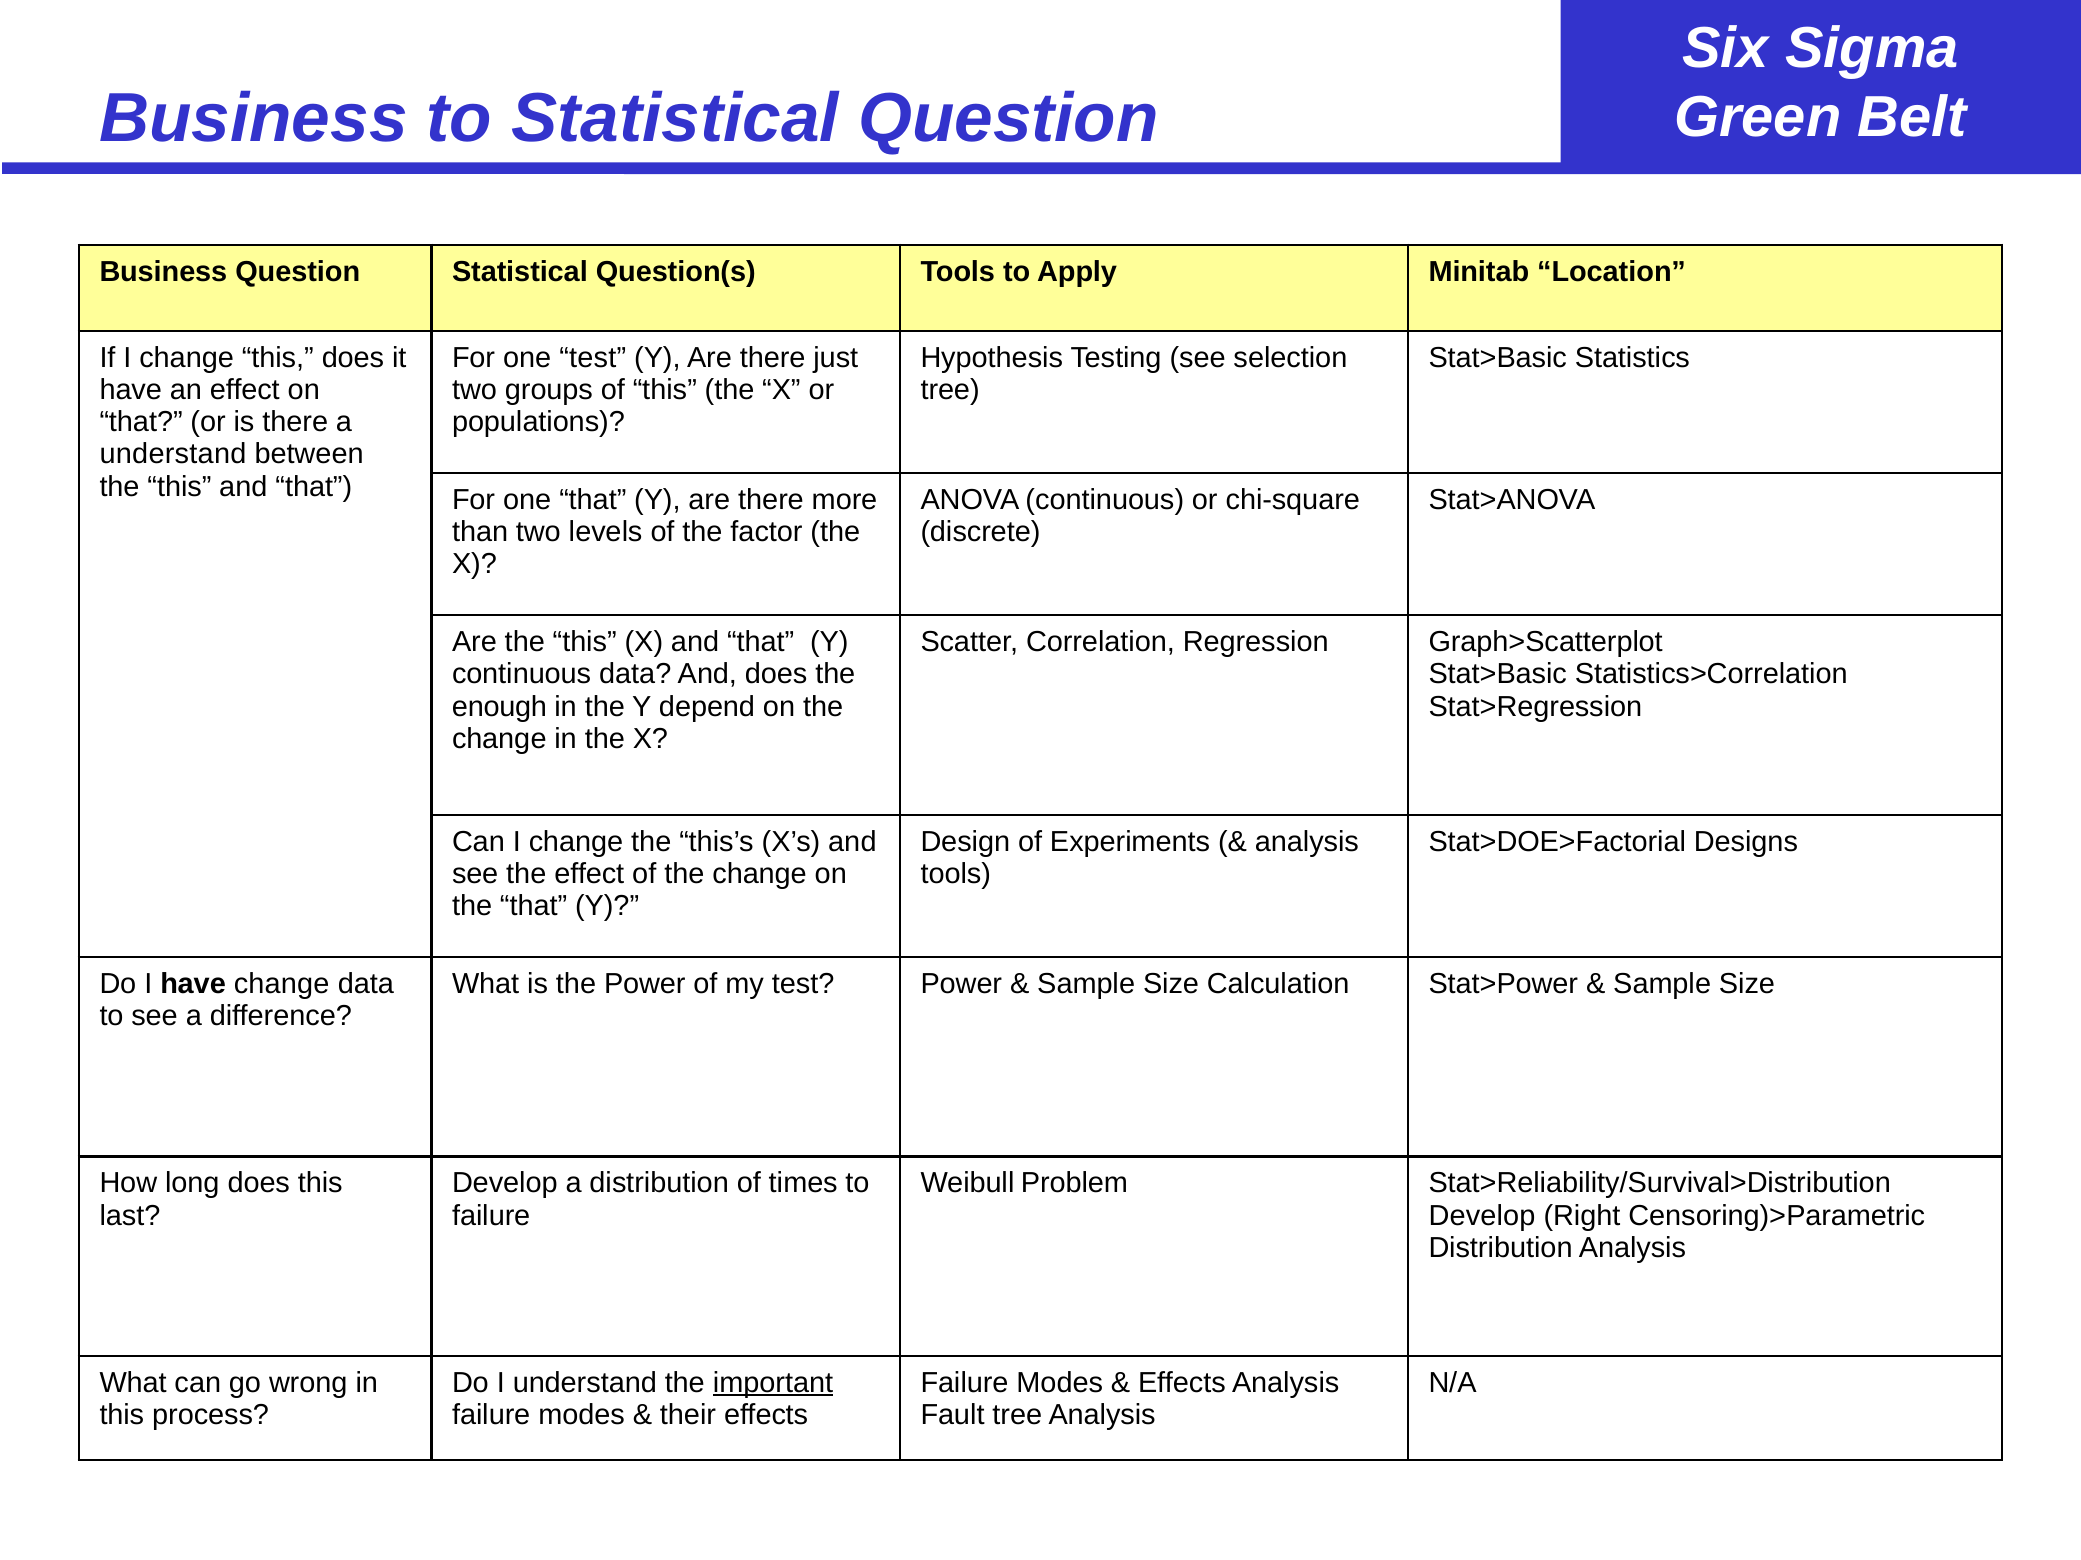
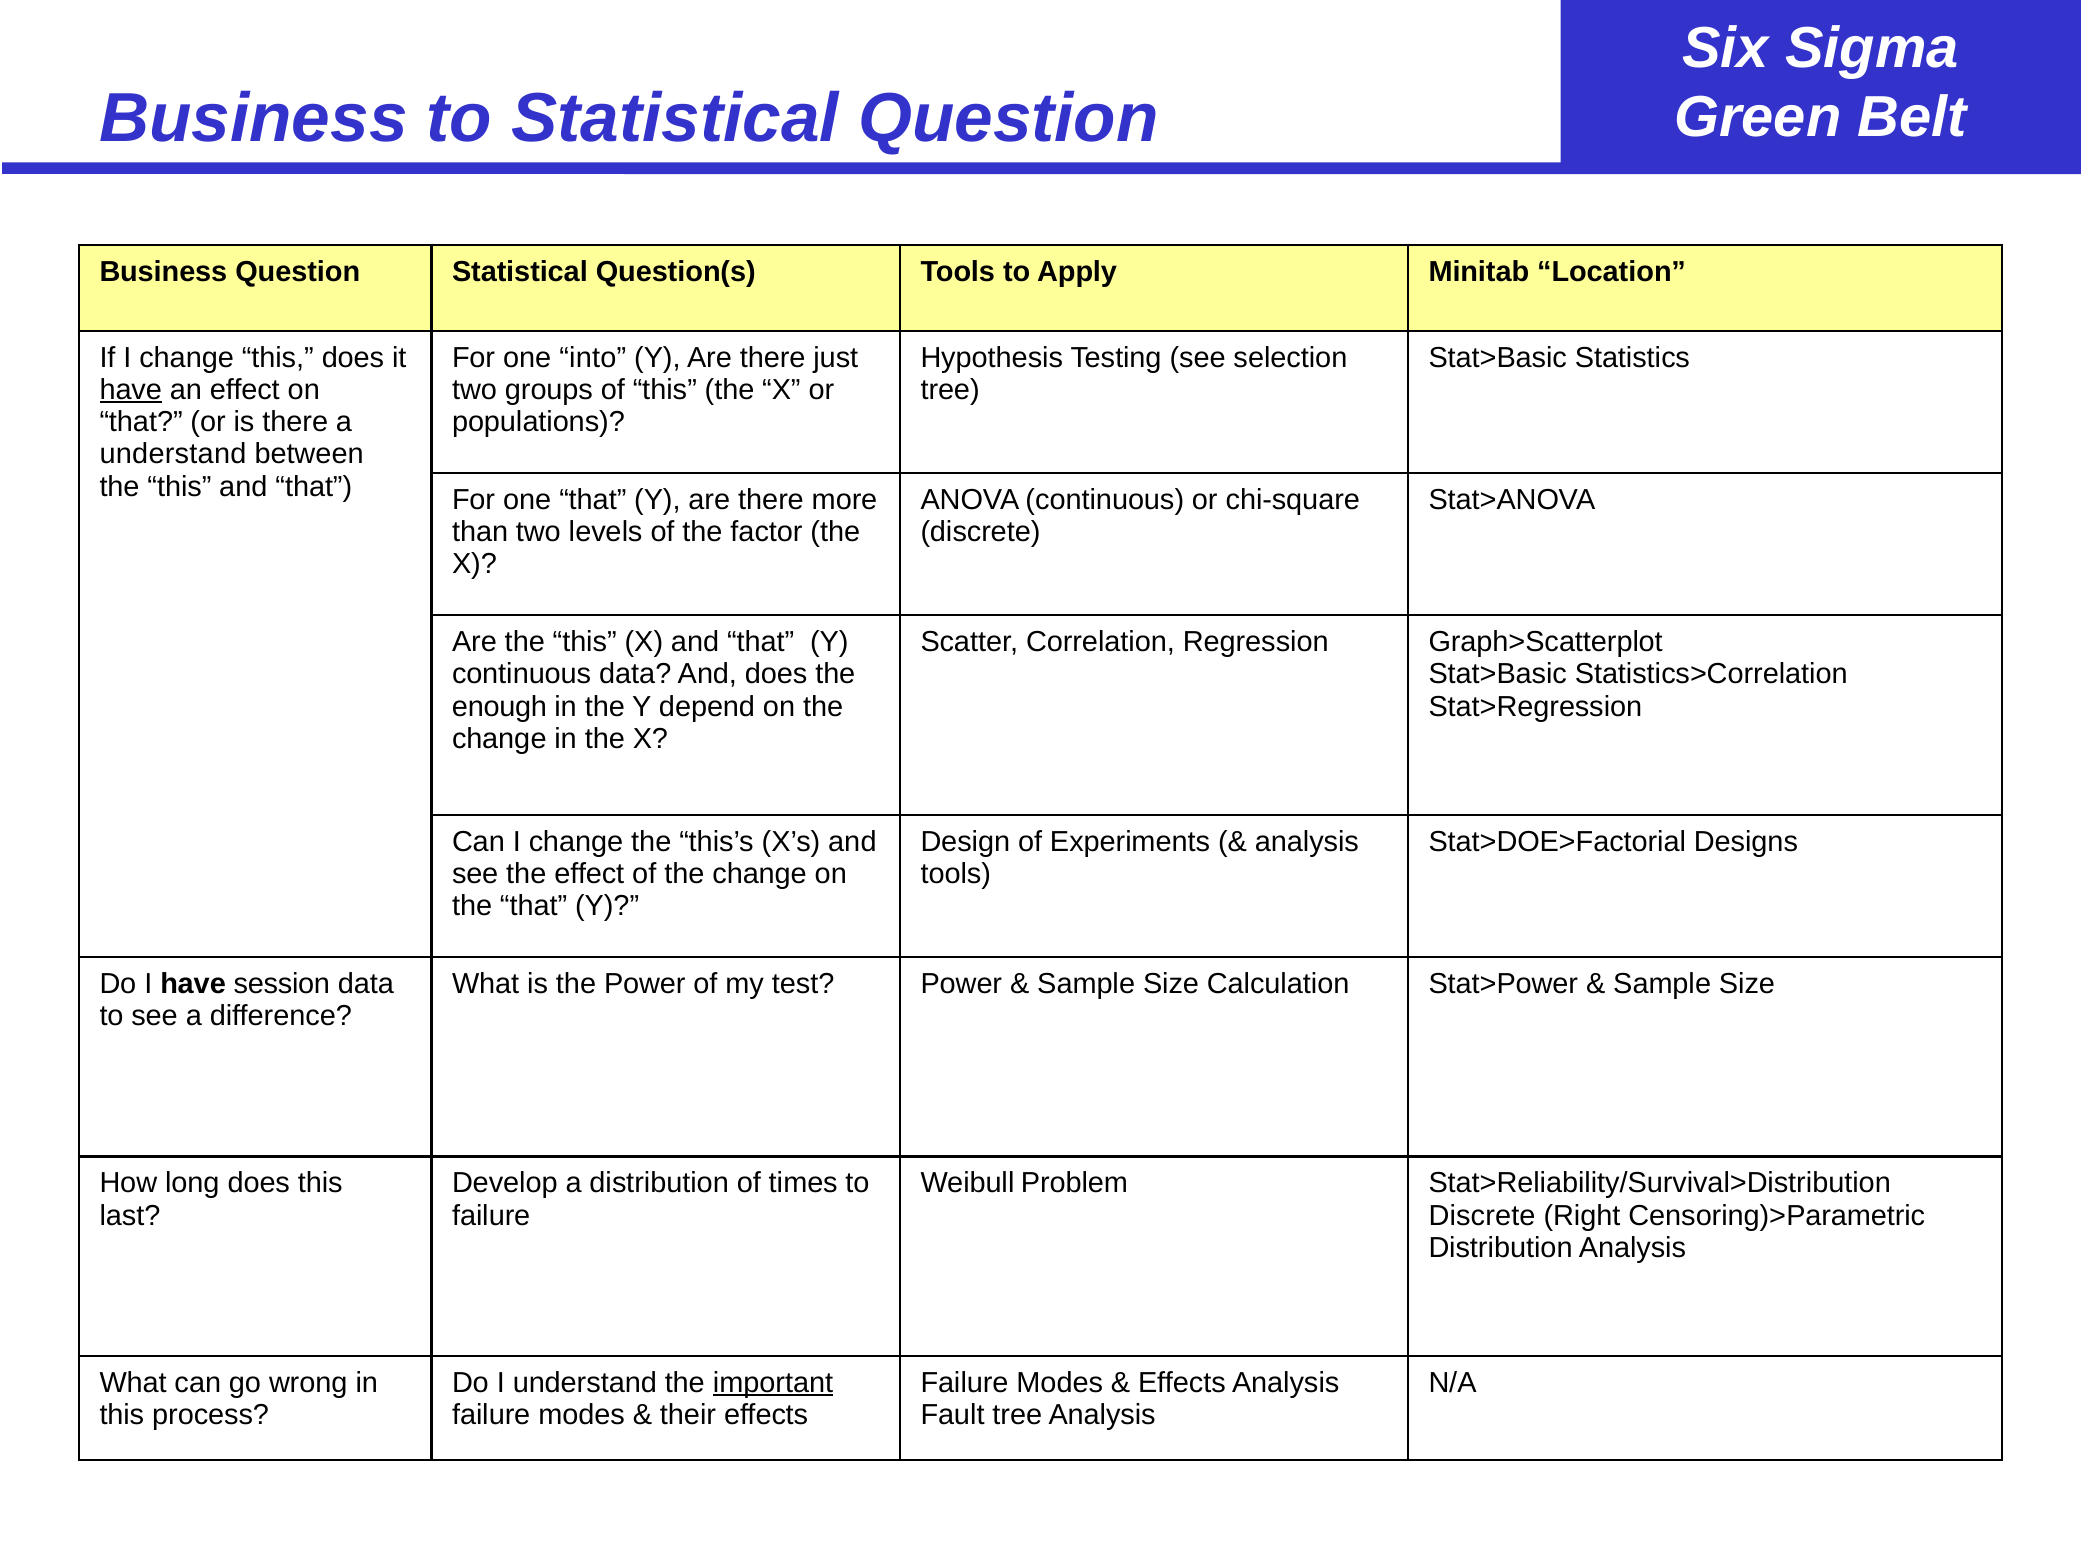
one test: test -> into
have at (131, 390) underline: none -> present
have change: change -> session
Develop at (1482, 1216): Develop -> Discrete
